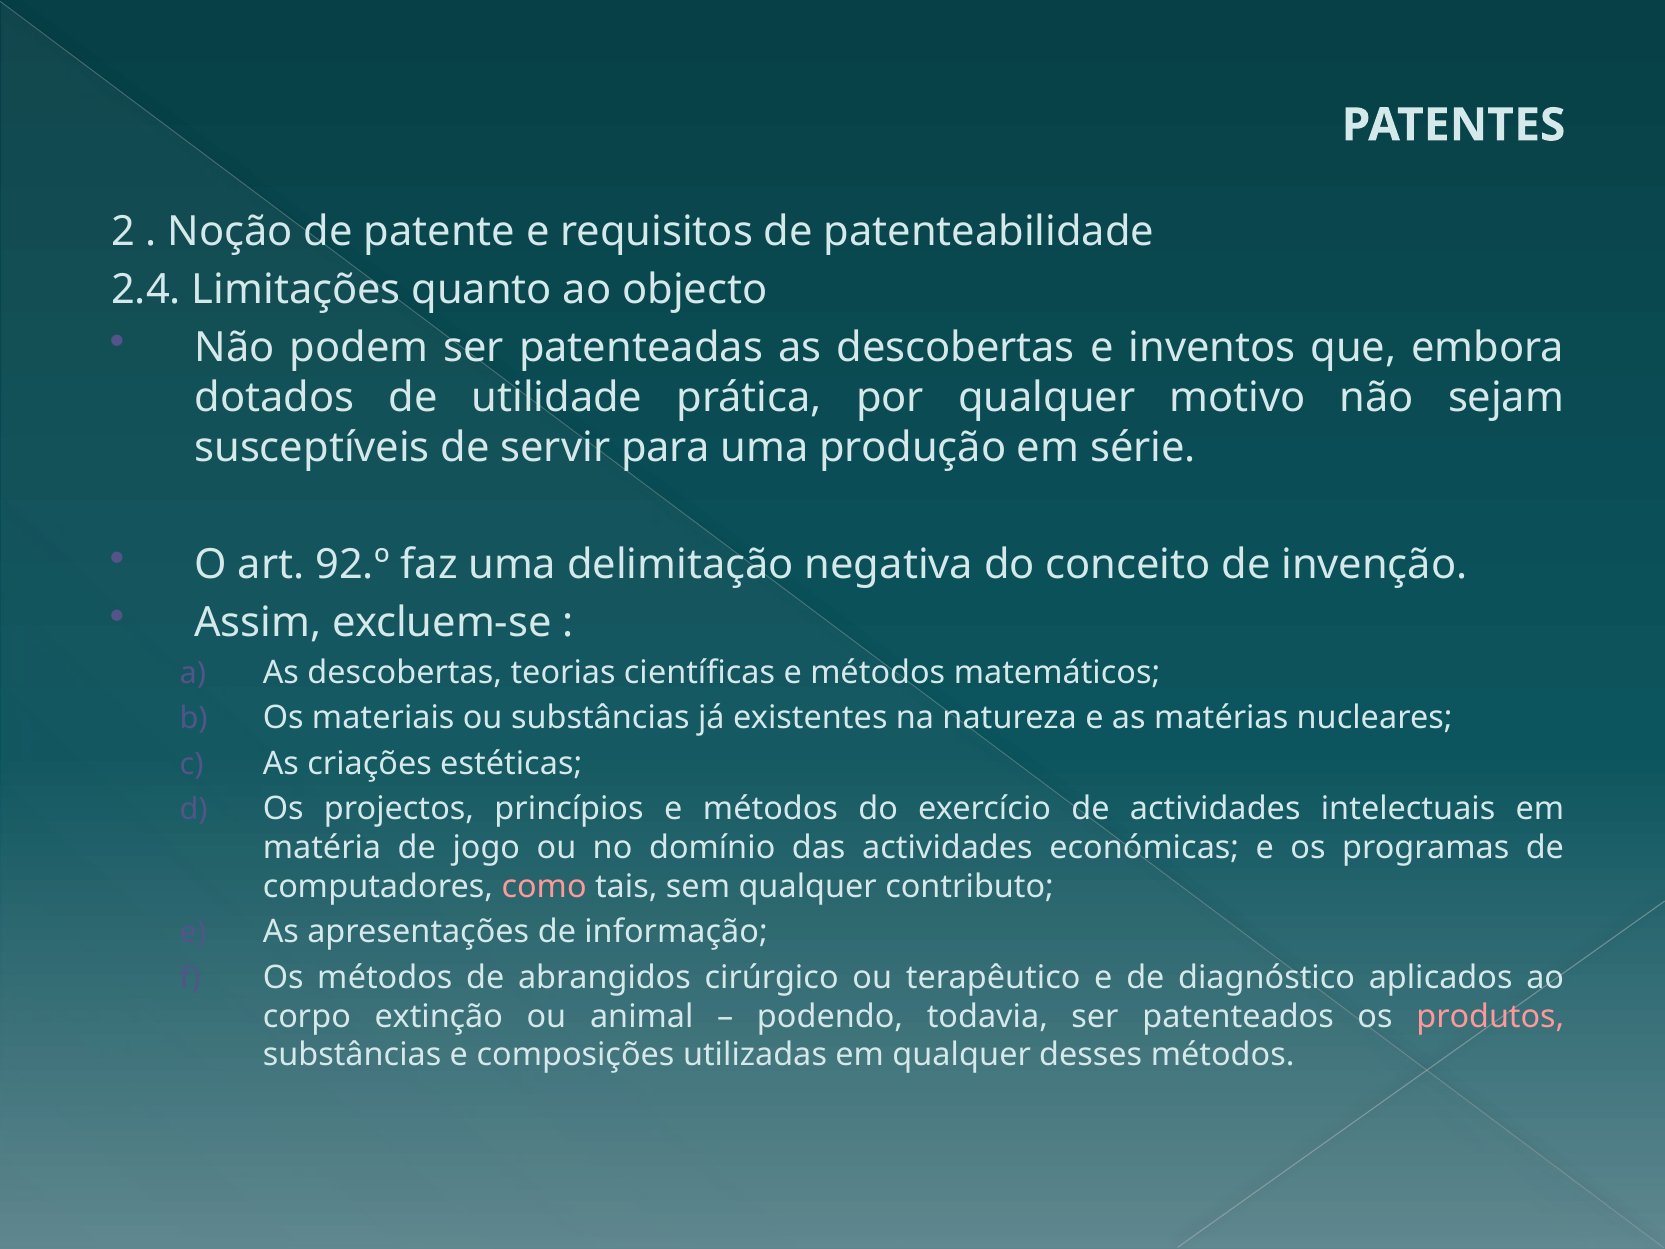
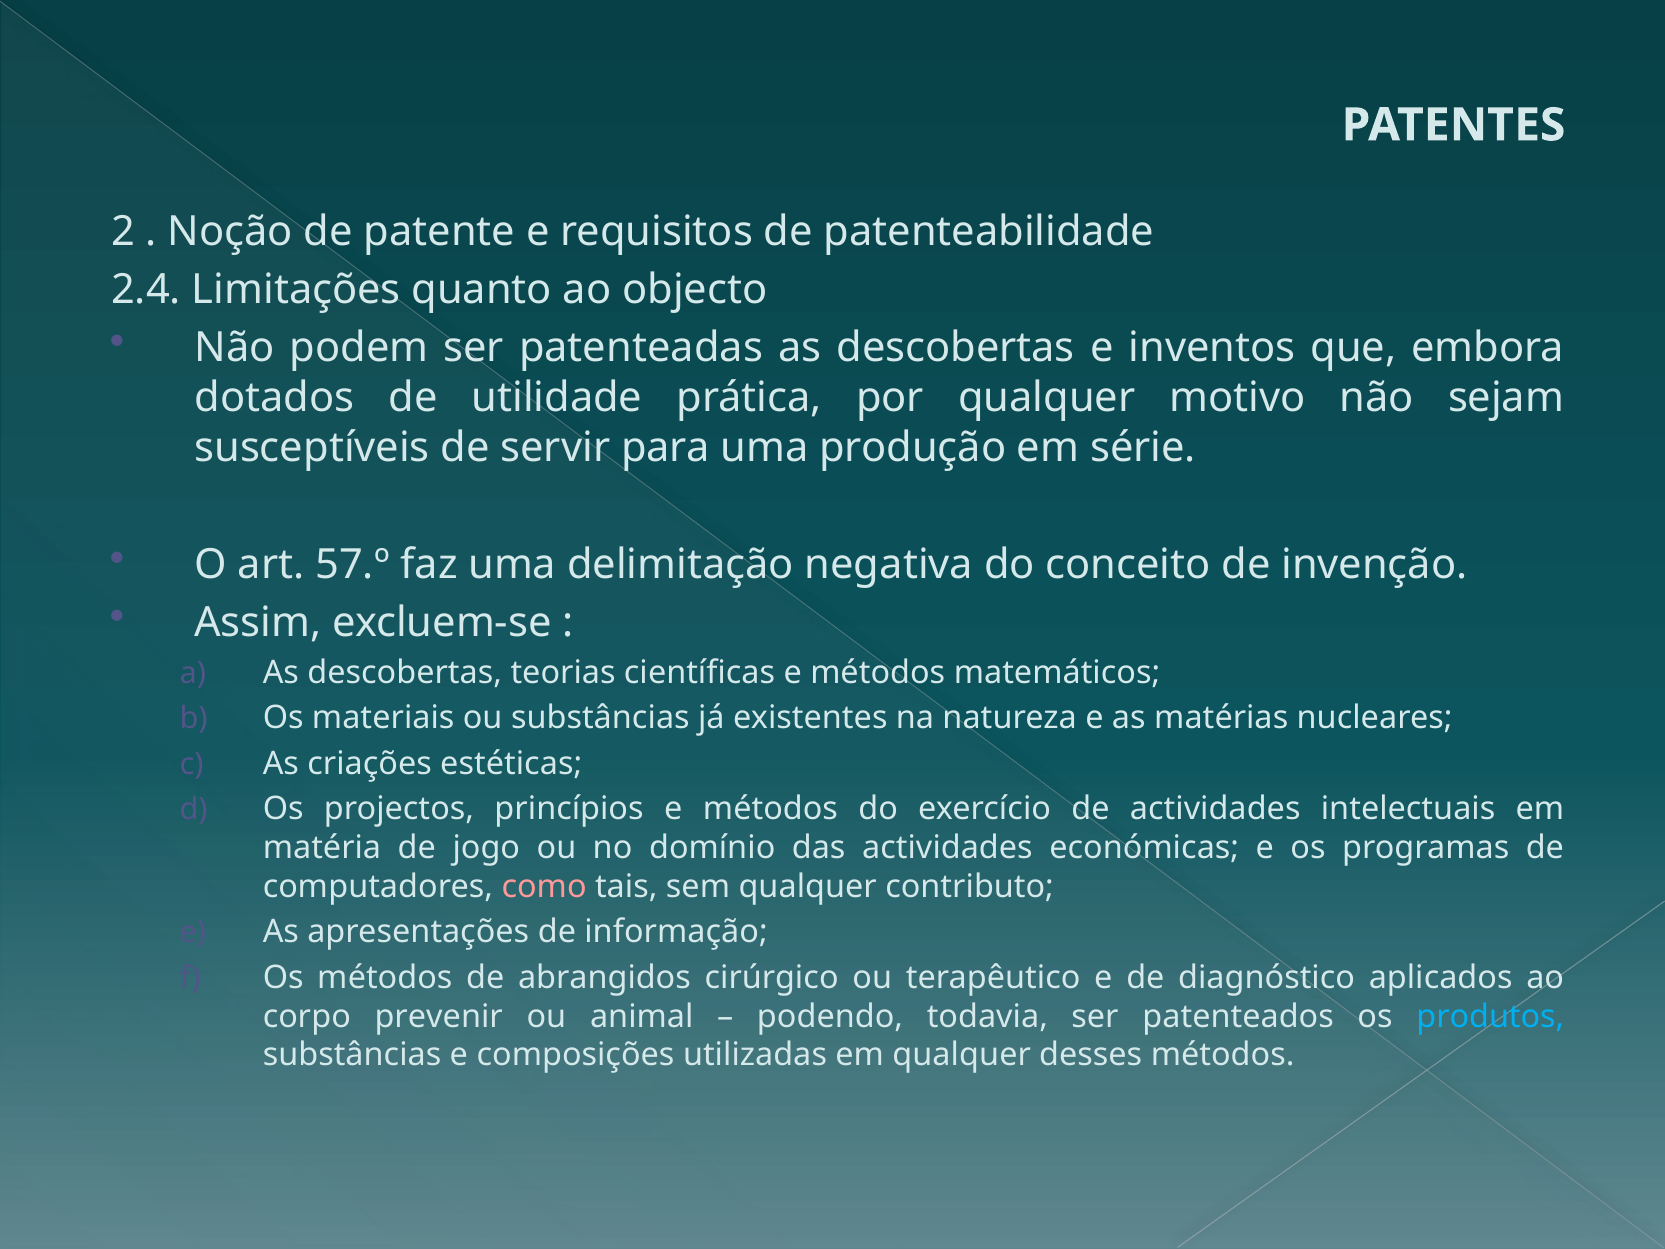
92.º: 92.º -> 57.º
extinção: extinção -> prevenir
produtos colour: pink -> light blue
